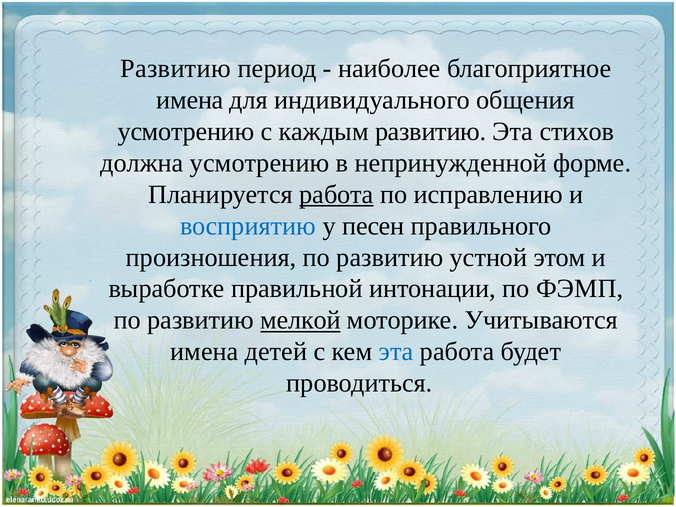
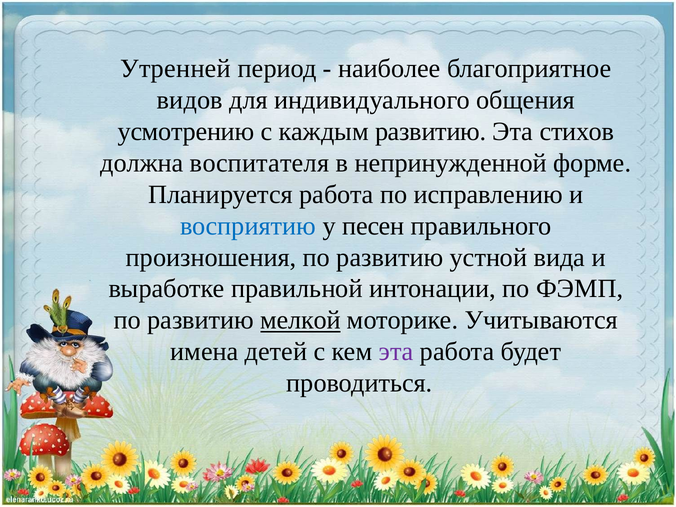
Развитию at (176, 68): Развитию -> Утренней
имена at (190, 100): имена -> видов
должна усмотрению: усмотрению -> воспитателя
работа at (336, 194) underline: present -> none
этом: этом -> вида
эта at (396, 352) colour: blue -> purple
